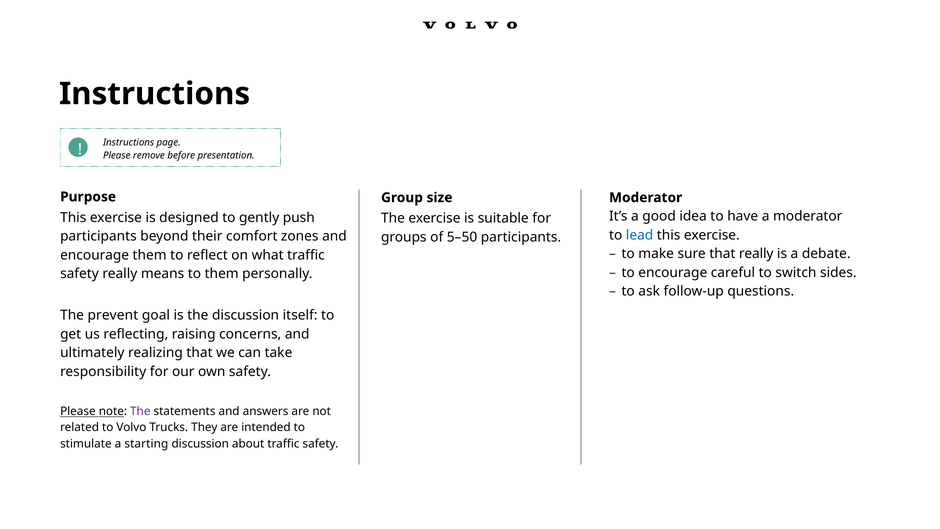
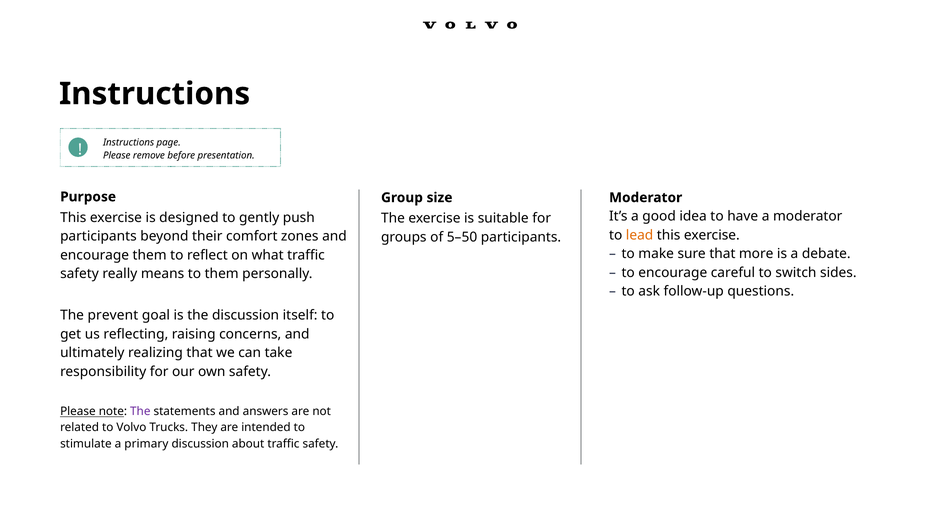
lead colour: blue -> orange
that really: really -> more
starting: starting -> primary
